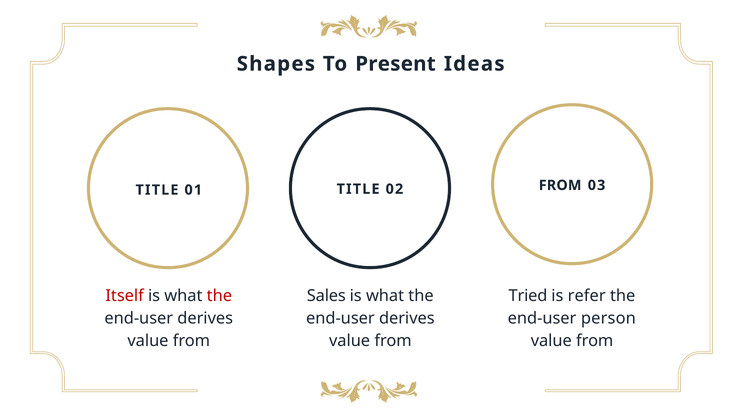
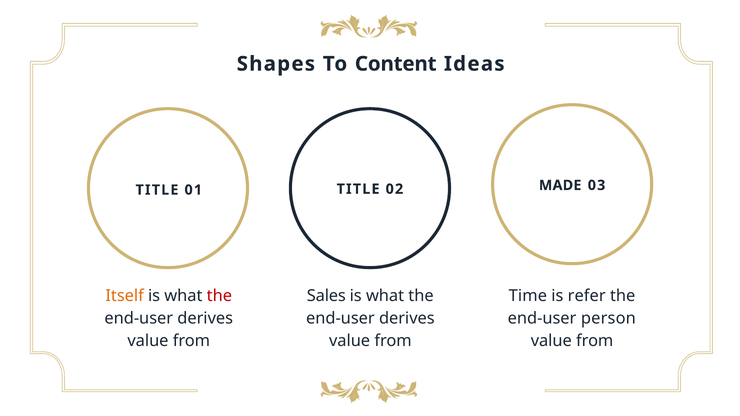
Present: Present -> Content
02 FROM: FROM -> MADE
Itself colour: red -> orange
Tried: Tried -> Time
